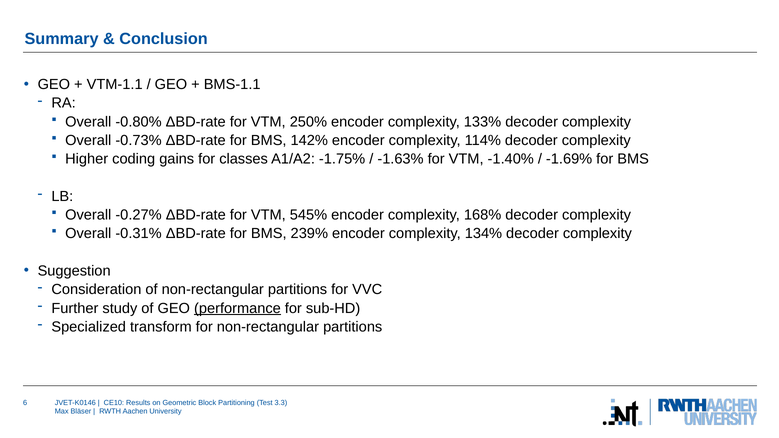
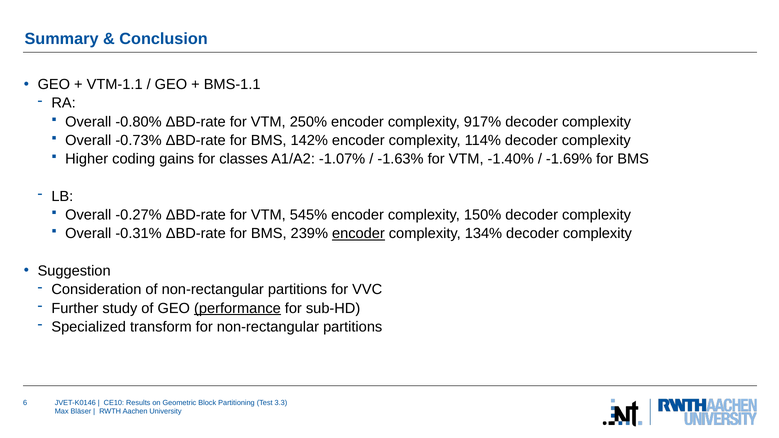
133%: 133% -> 917%
-1.75%: -1.75% -> -1.07%
168%: 168% -> 150%
encoder at (358, 234) underline: none -> present
